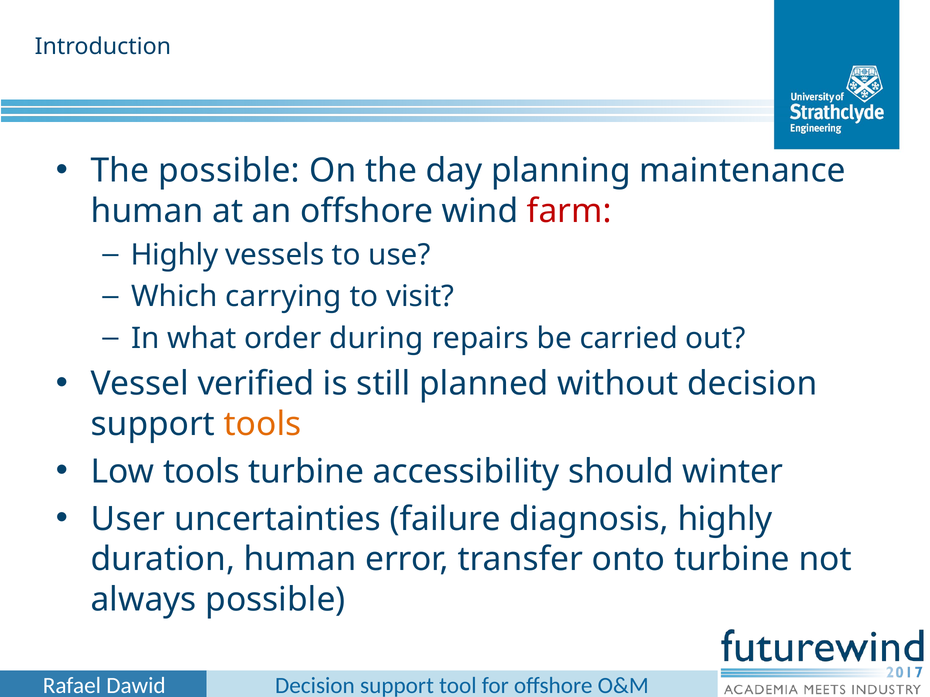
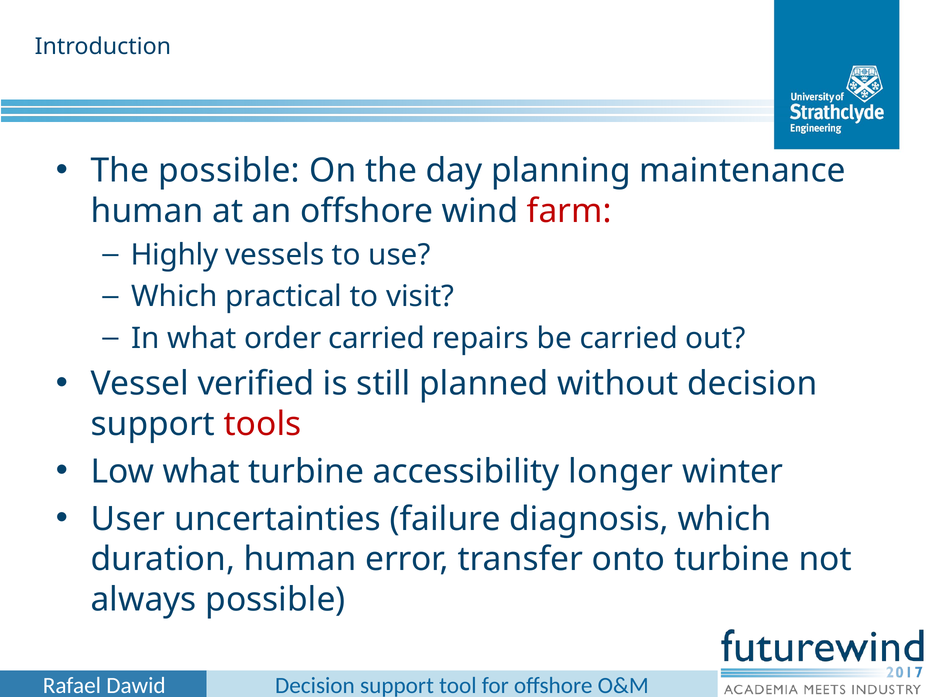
carrying: carrying -> practical
order during: during -> carried
tools at (263, 424) colour: orange -> red
Low tools: tools -> what
should: should -> longer
diagnosis highly: highly -> which
